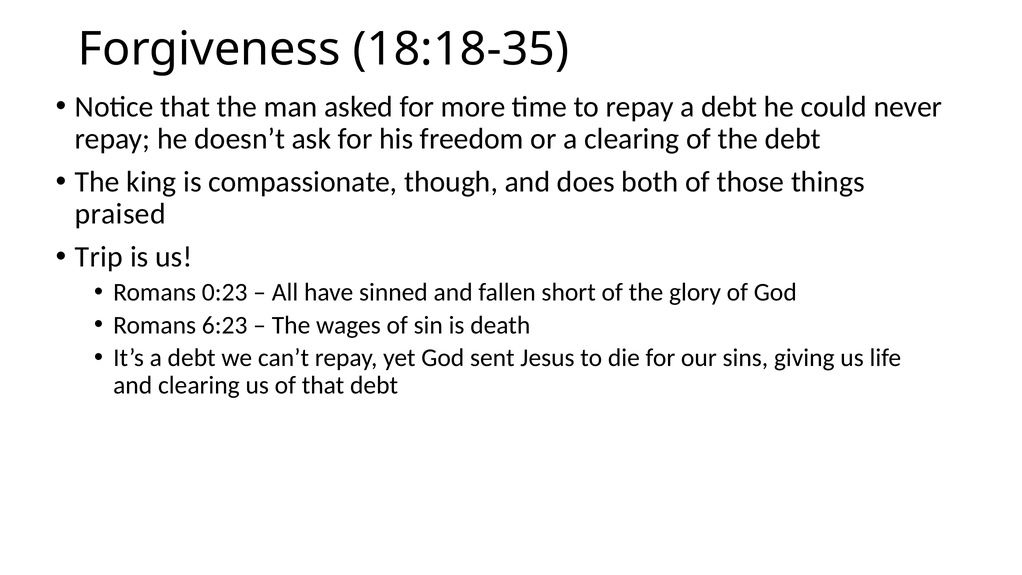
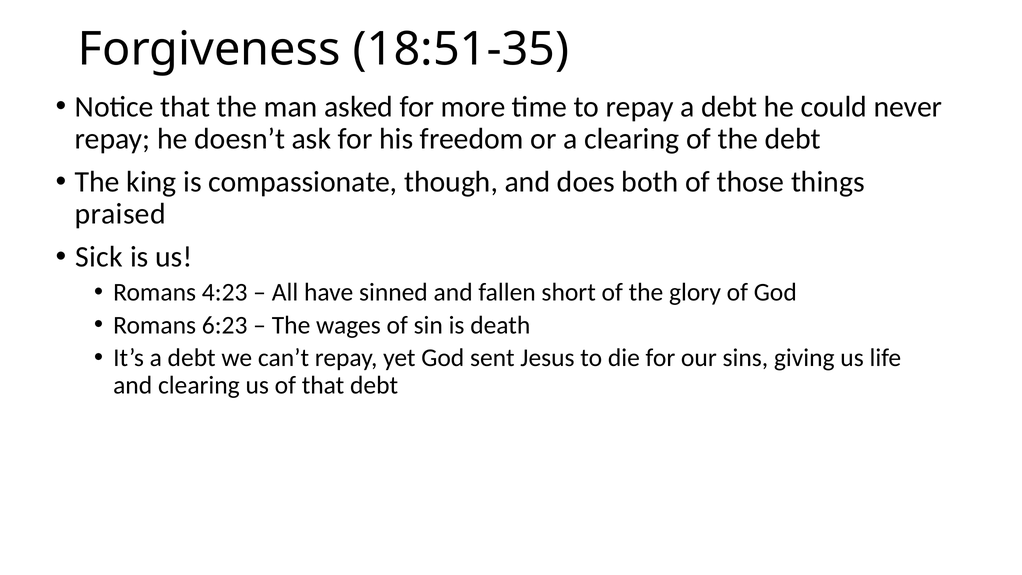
18:18-35: 18:18-35 -> 18:51-35
Trip: Trip -> Sick
0:23: 0:23 -> 4:23
